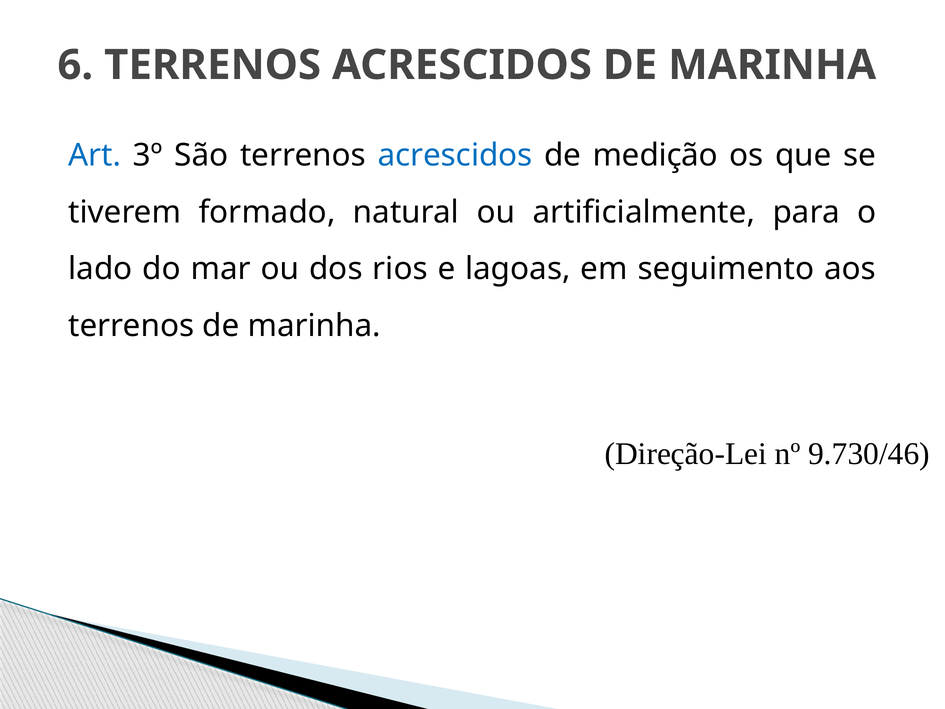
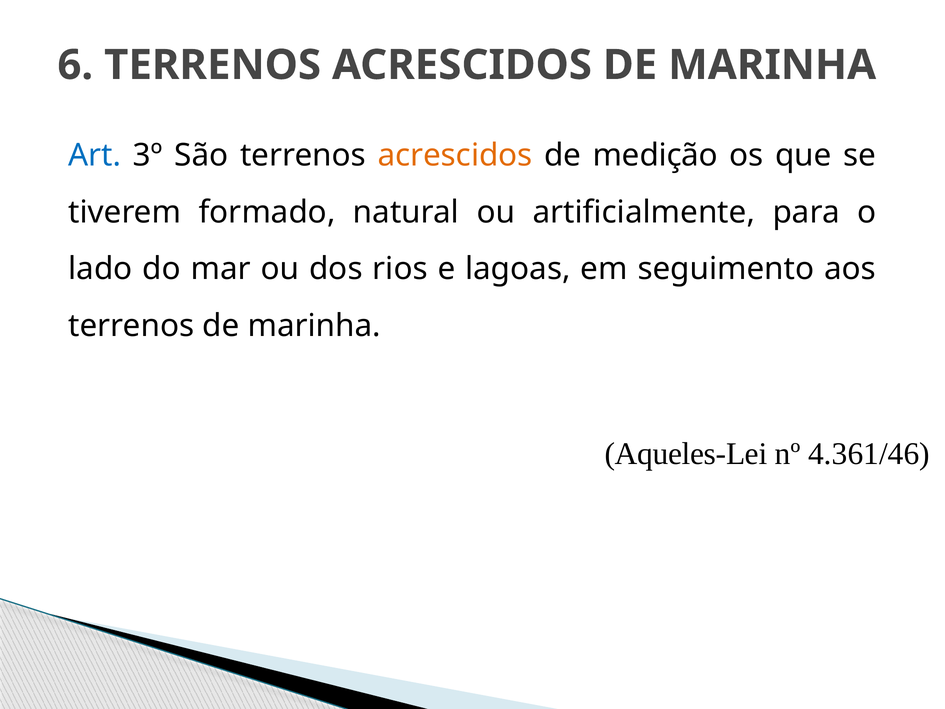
acrescidos at (455, 155) colour: blue -> orange
Direção-Lei: Direção-Lei -> Aqueles-Lei
9.730/46: 9.730/46 -> 4.361/46
